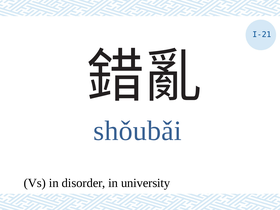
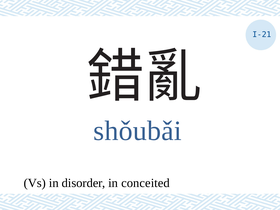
university: university -> conceited
